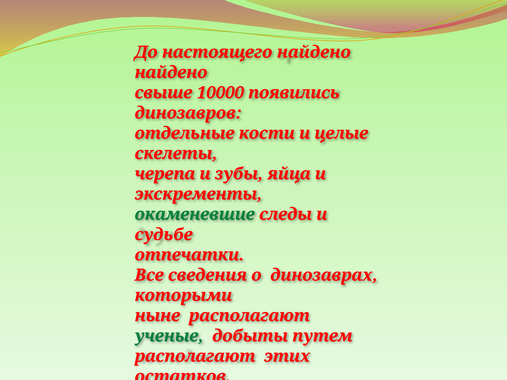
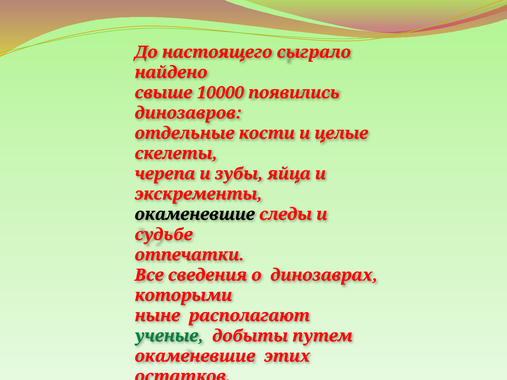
настоящего найдено: найдено -> сыграло
окаменевшие at (195, 214) colour: green -> black
располагают at (195, 356): располагают -> окаменевшие
